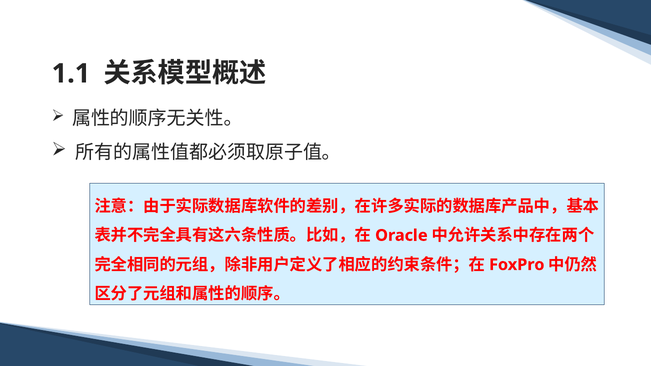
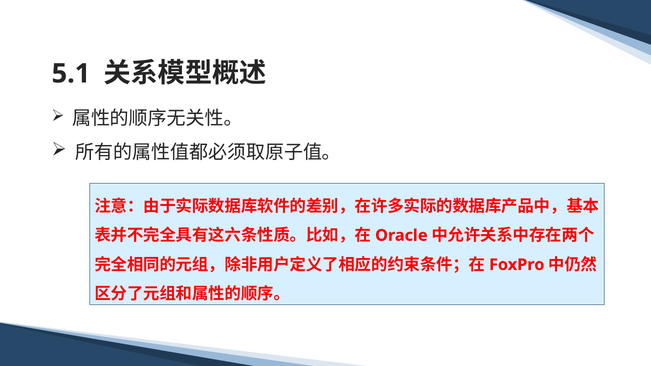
1.1: 1.1 -> 5.1
